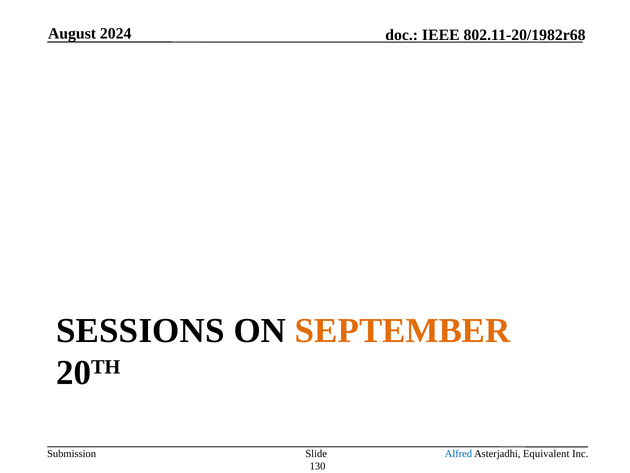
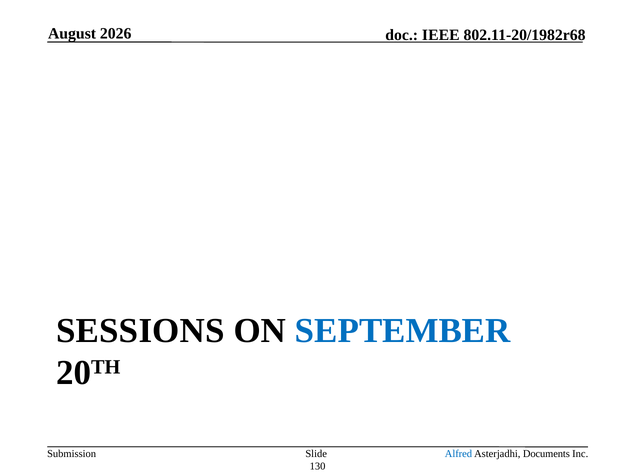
2024: 2024 -> 2026
SEPTEMBER colour: orange -> blue
Equivalent: Equivalent -> Documents
